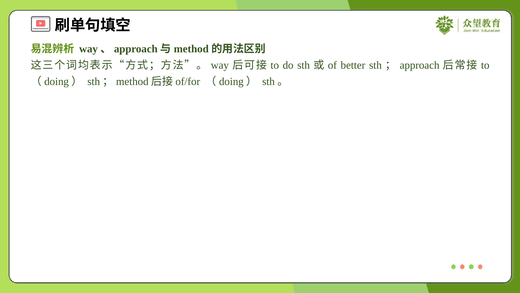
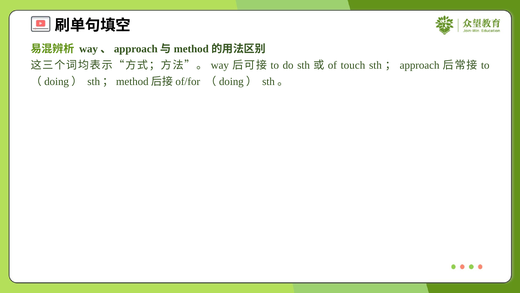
better: better -> touch
